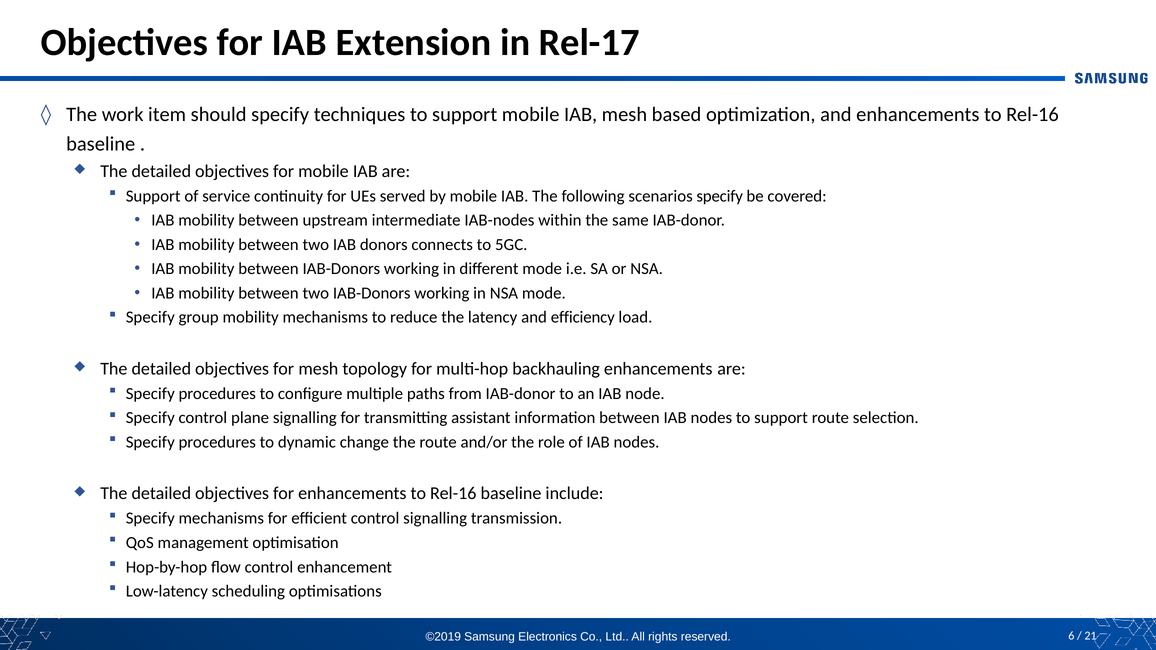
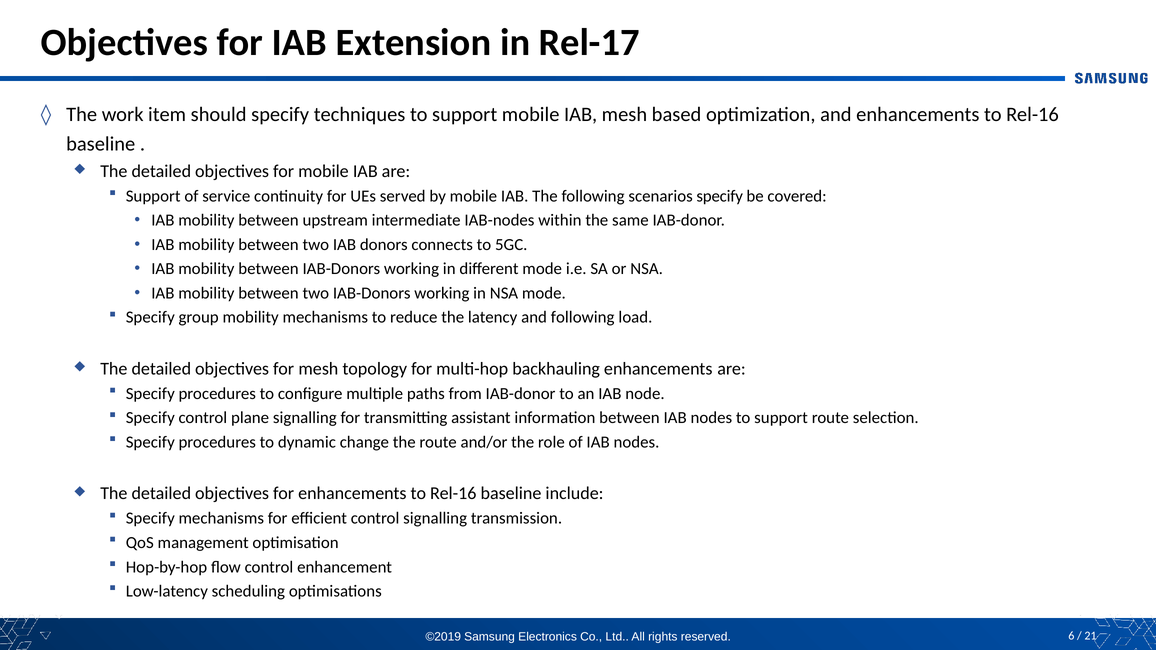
and efficiency: efficiency -> following
